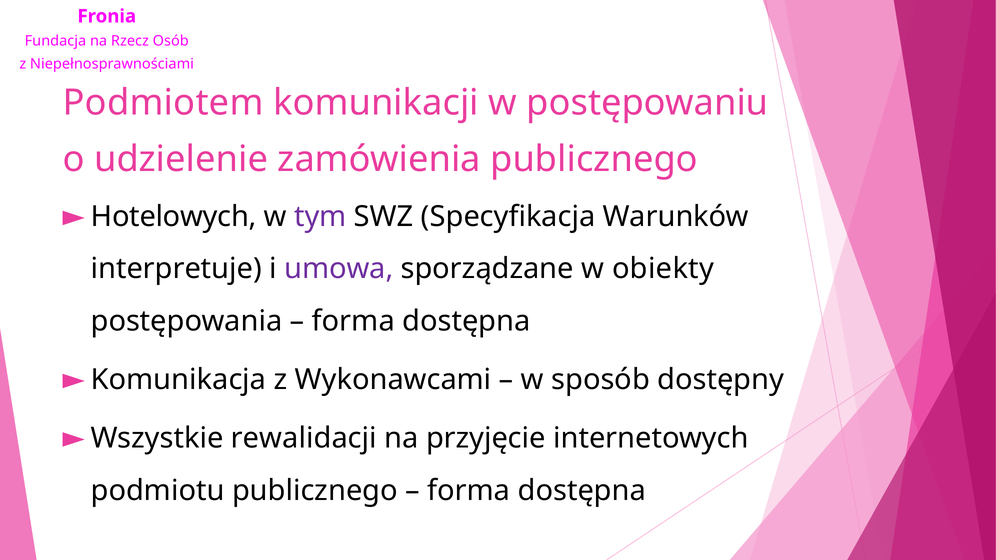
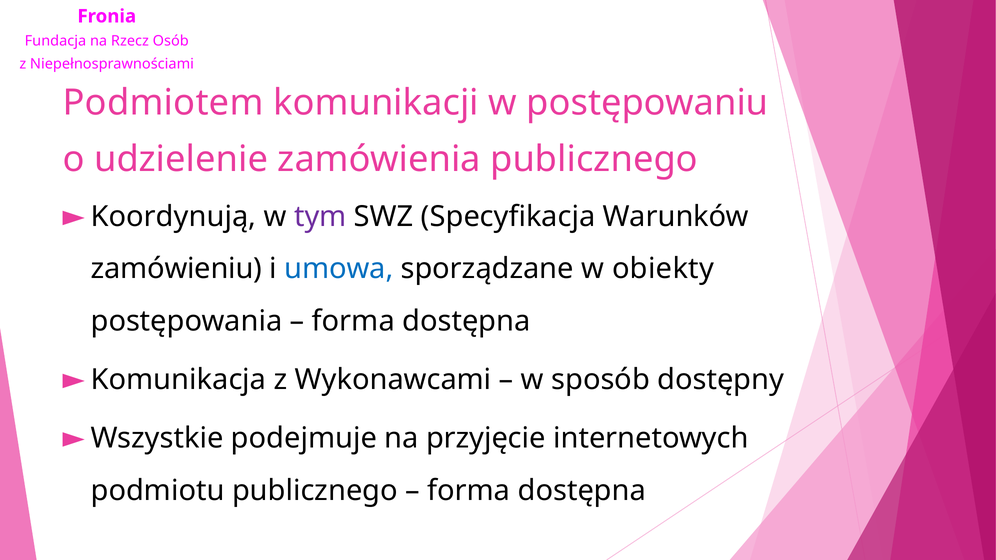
Hotelowych: Hotelowych -> Koordynują
interpretuje: interpretuje -> zamówieniu
umowa colour: purple -> blue
rewalidacji: rewalidacji -> podejmuje
